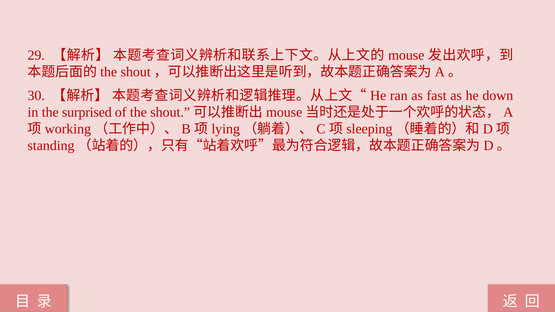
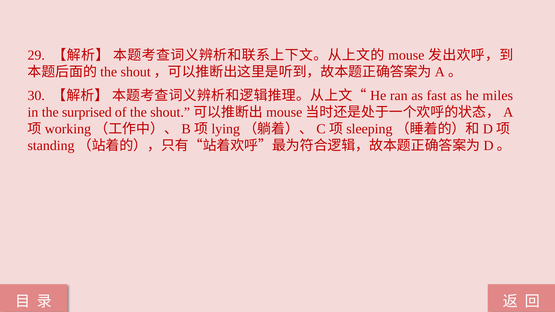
down: down -> miles
